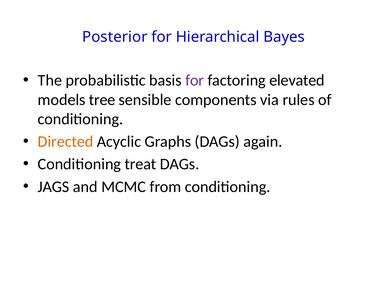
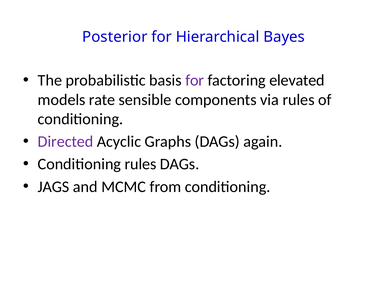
tree: tree -> rate
Directed colour: orange -> purple
Conditioning treat: treat -> rules
